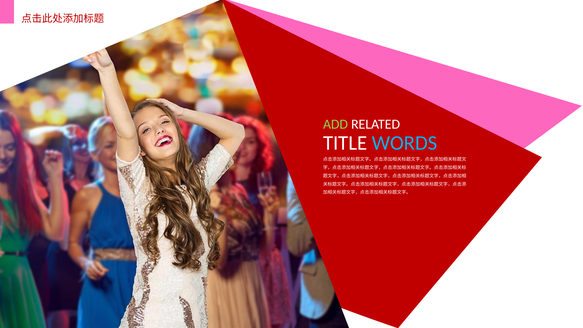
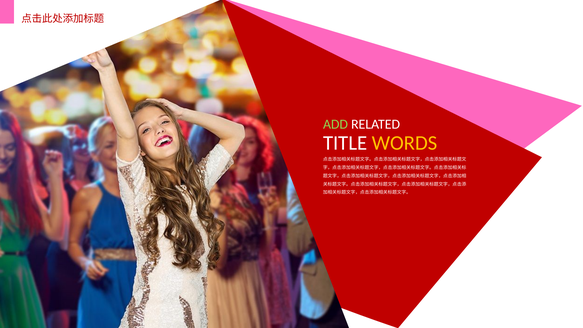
WORDS colour: light blue -> yellow
